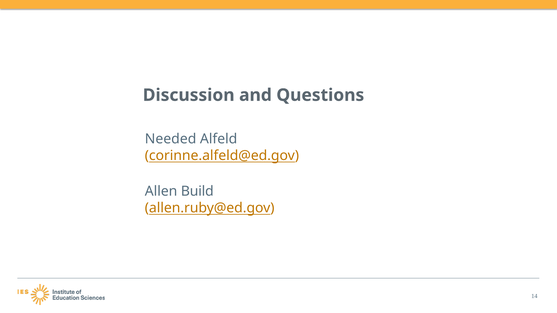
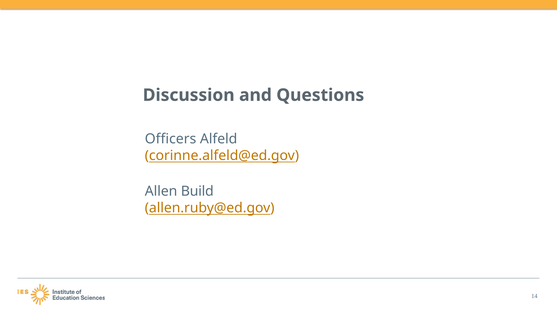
Needed: Needed -> Officers
